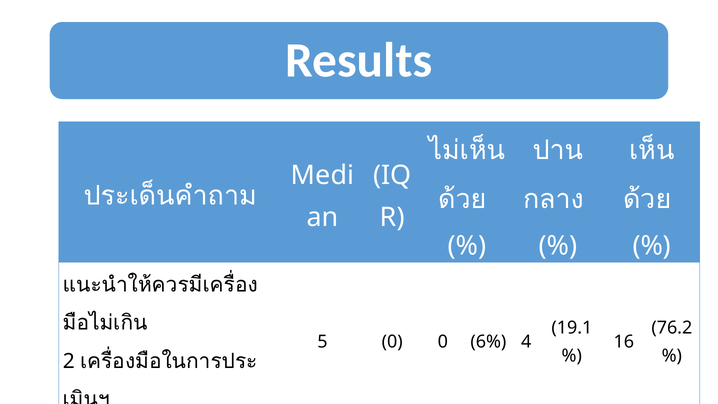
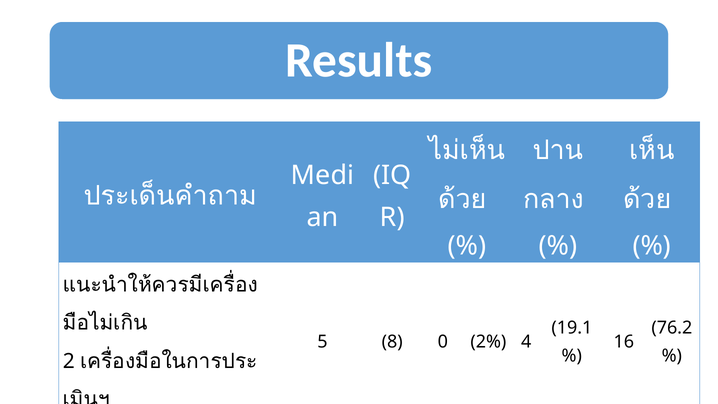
5 0: 0 -> 8
6%: 6% -> 2%
